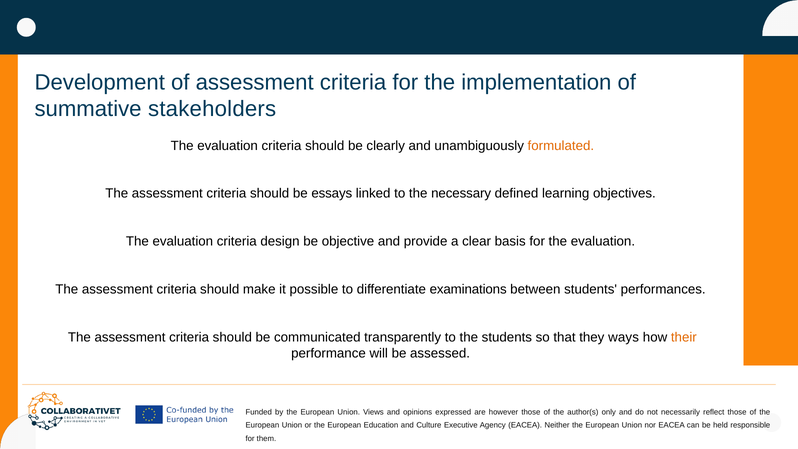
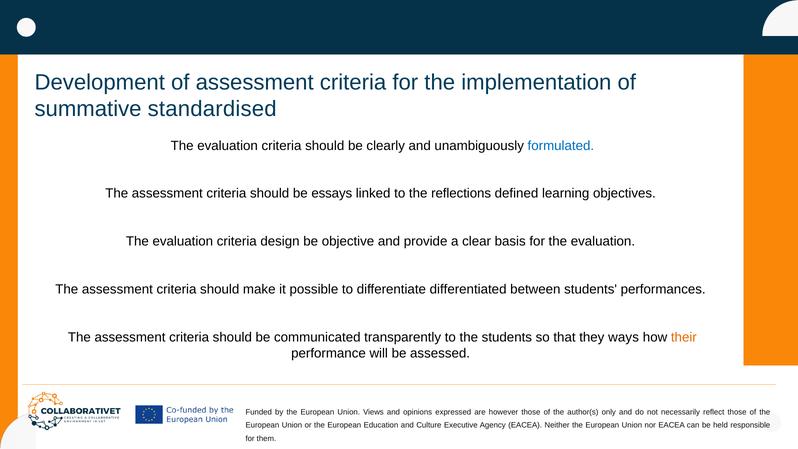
stakeholders: stakeholders -> standardised
formulated colour: orange -> blue
necessary: necessary -> reflections
examinations: examinations -> differentiated
